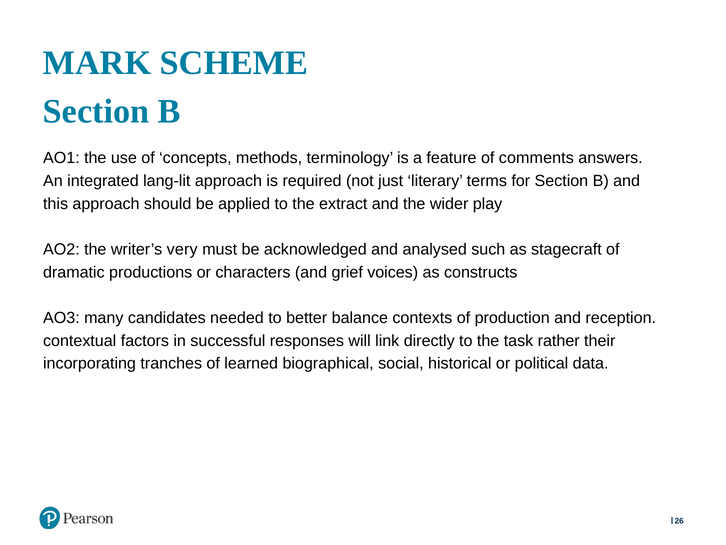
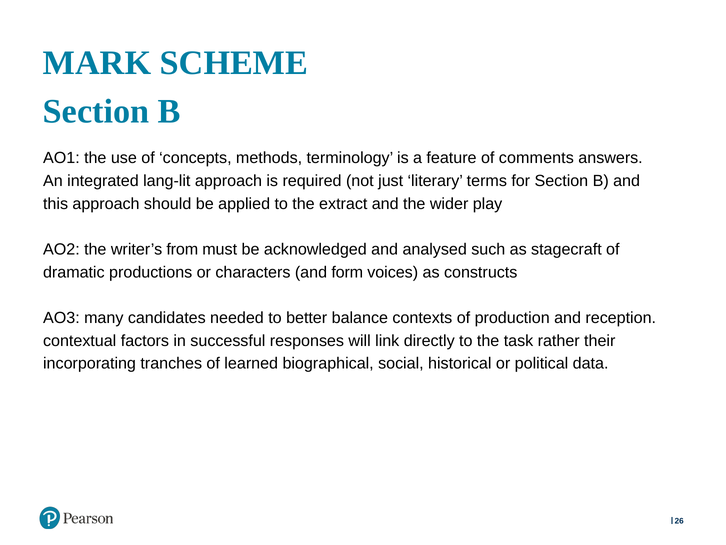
very: very -> from
grief: grief -> form
